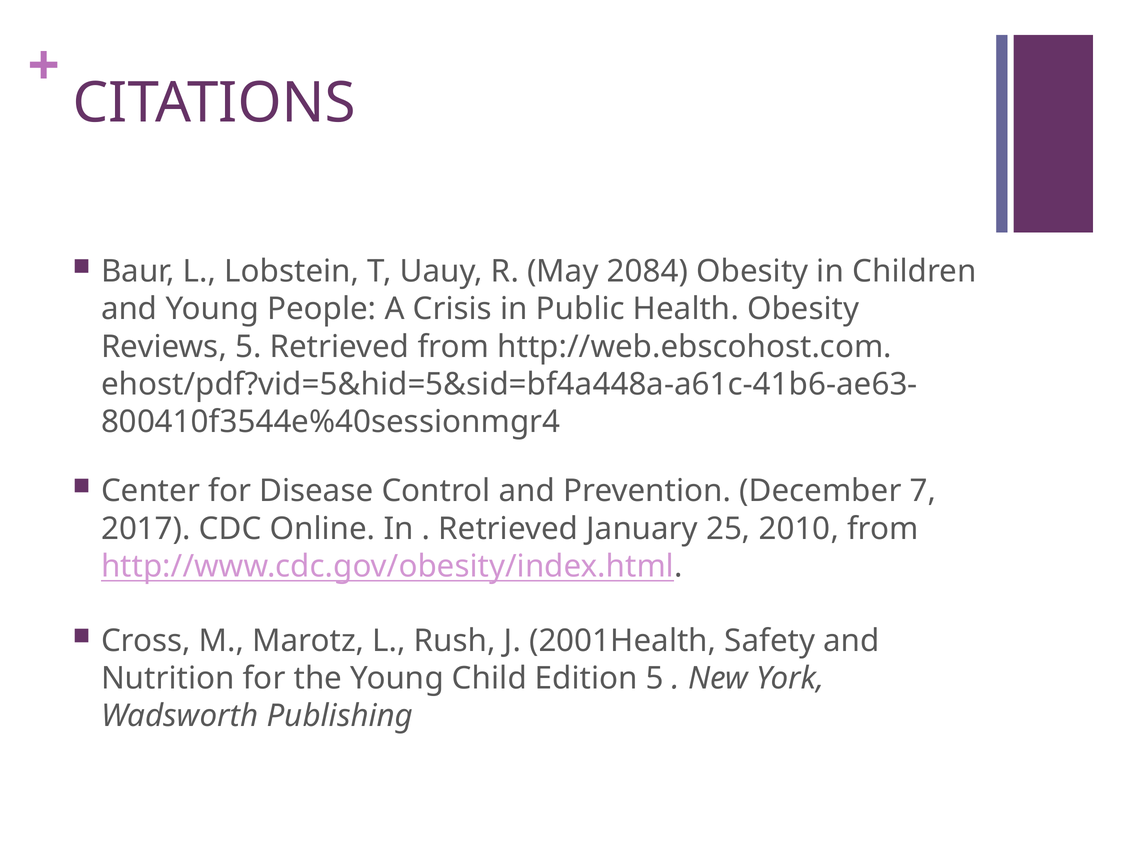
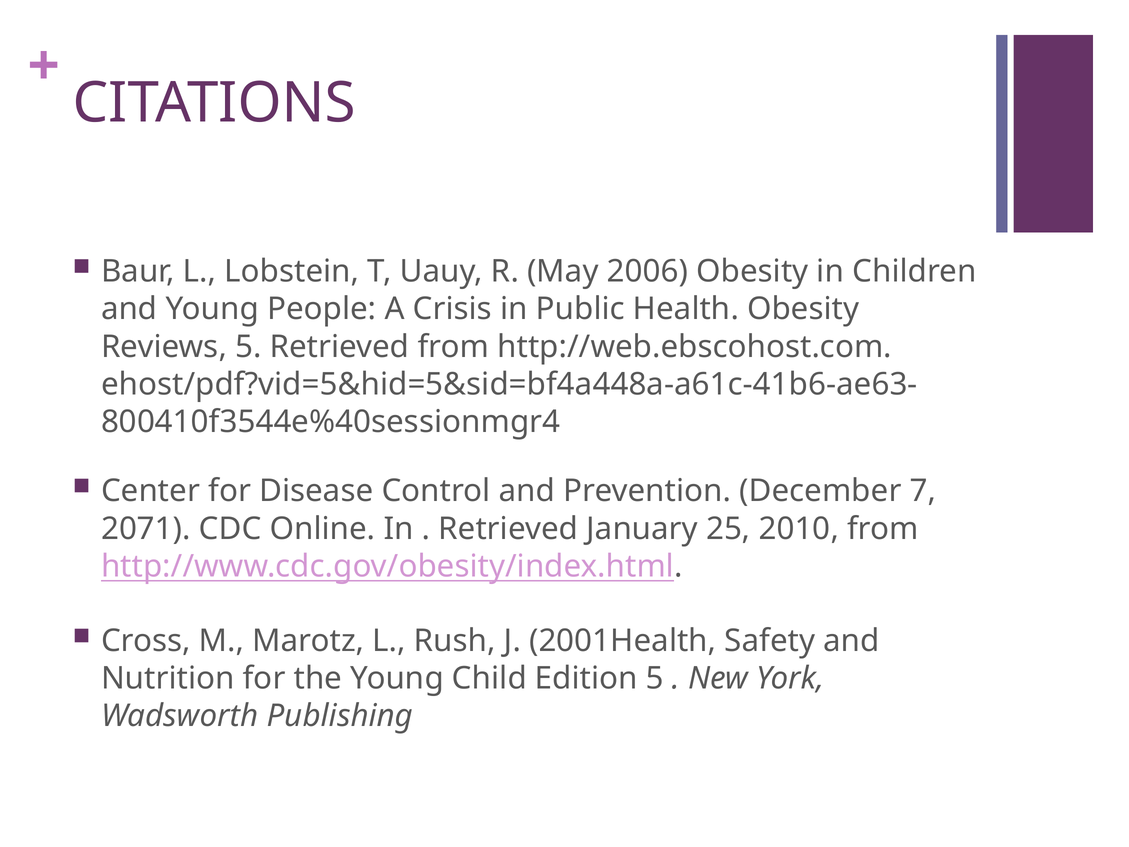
2084: 2084 -> 2006
2017: 2017 -> 2071
